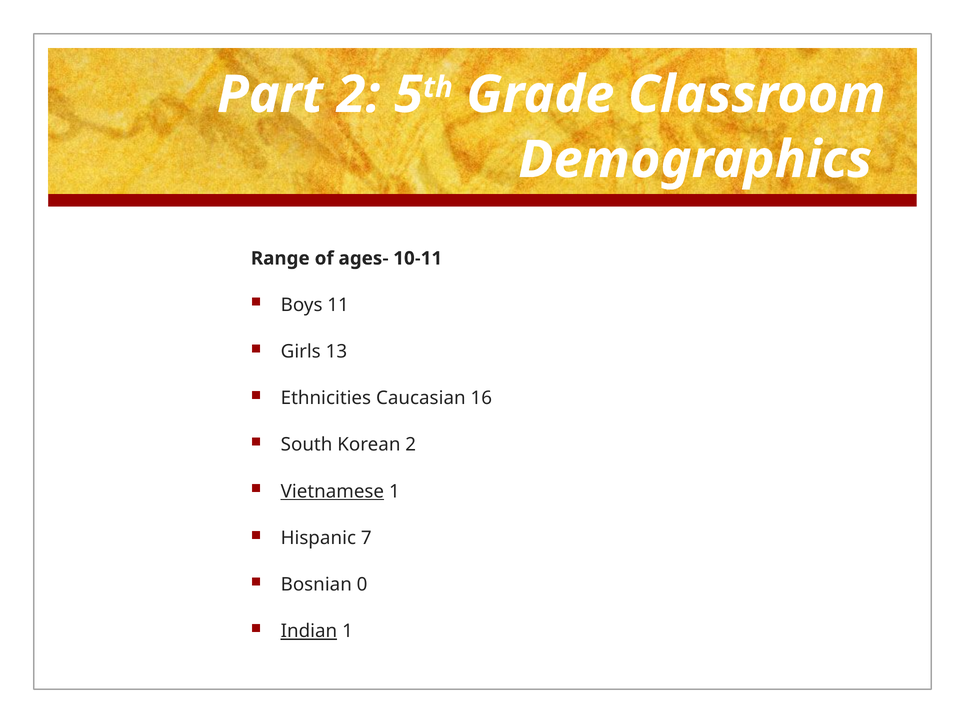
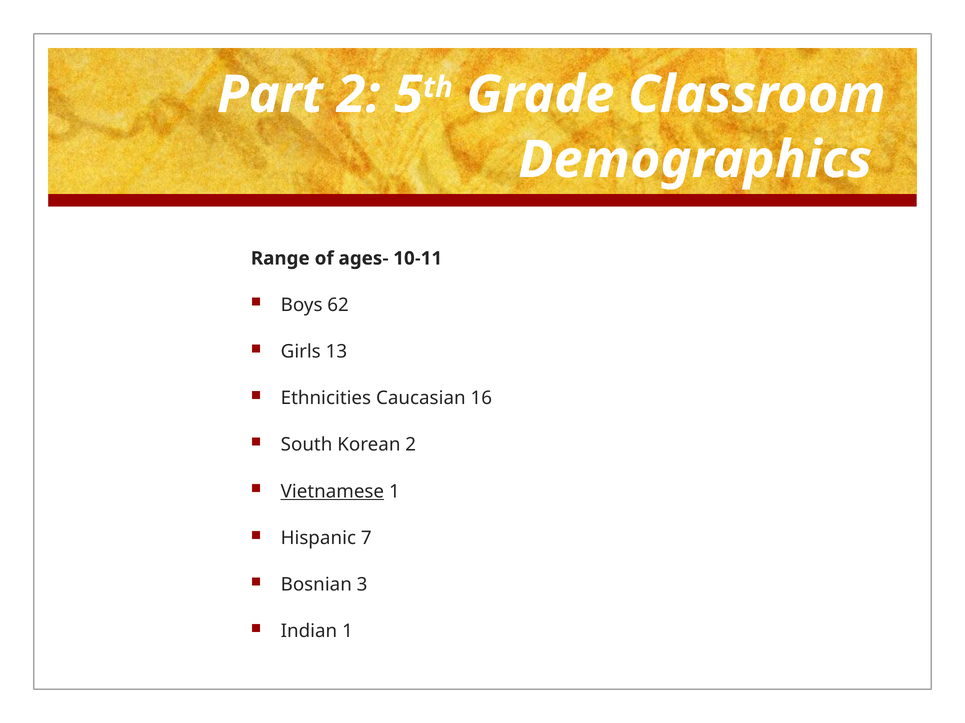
11: 11 -> 62
0: 0 -> 3
Indian underline: present -> none
